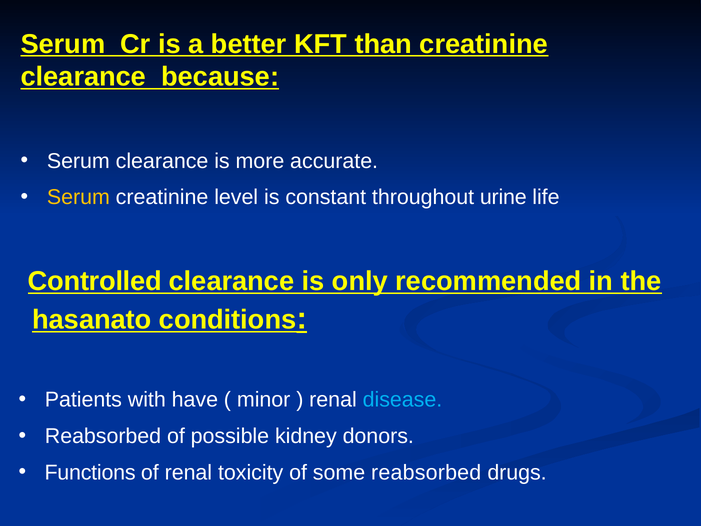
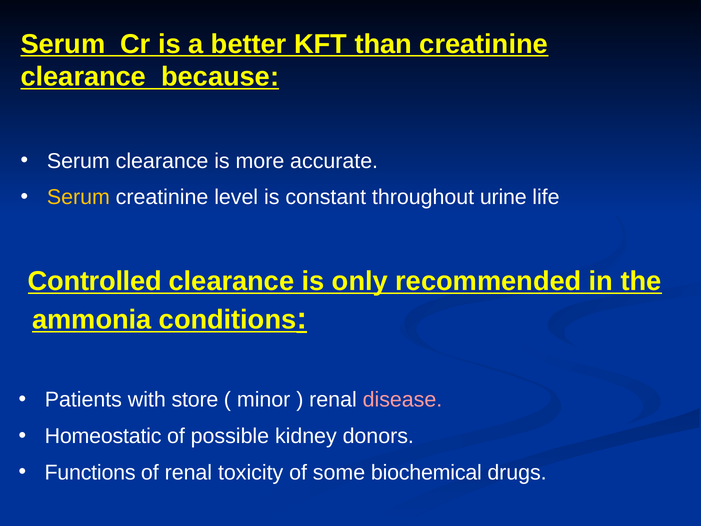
hasanato: hasanato -> ammonia
have: have -> store
disease colour: light blue -> pink
Reabsorbed at (103, 436): Reabsorbed -> Homeostatic
some reabsorbed: reabsorbed -> biochemical
